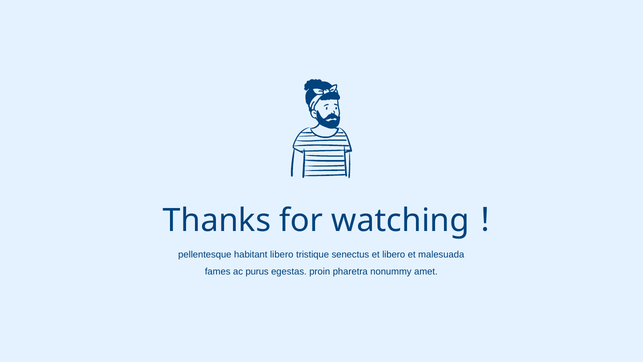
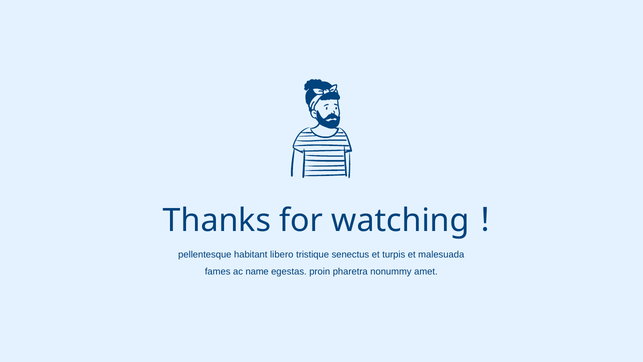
et libero: libero -> turpis
purus: purus -> name
